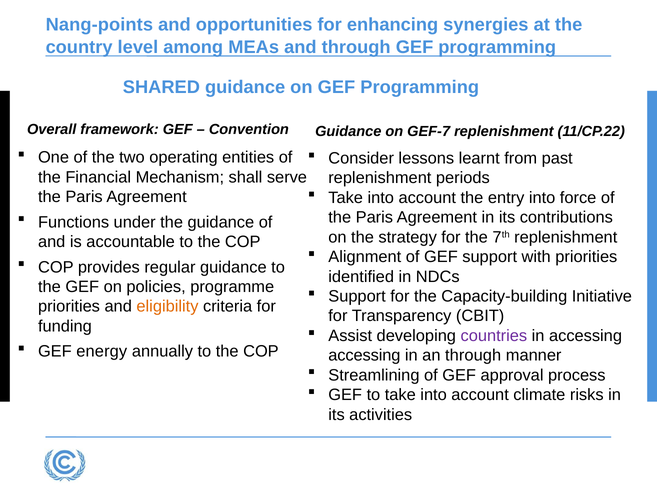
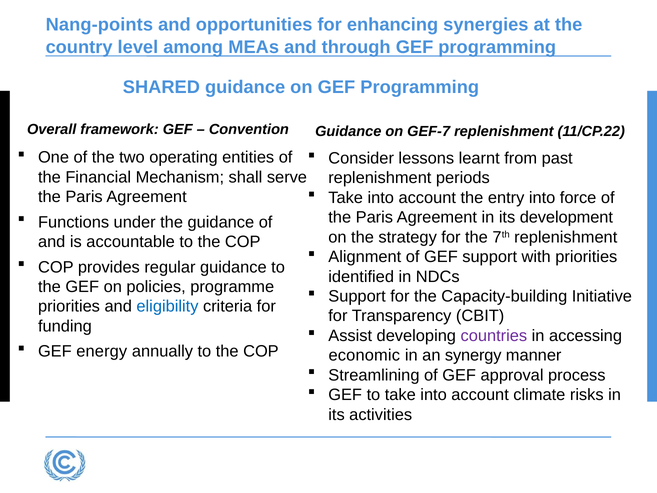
contributions: contributions -> development
eligibility colour: orange -> blue
accessing at (364, 355): accessing -> economic
an through: through -> synergy
